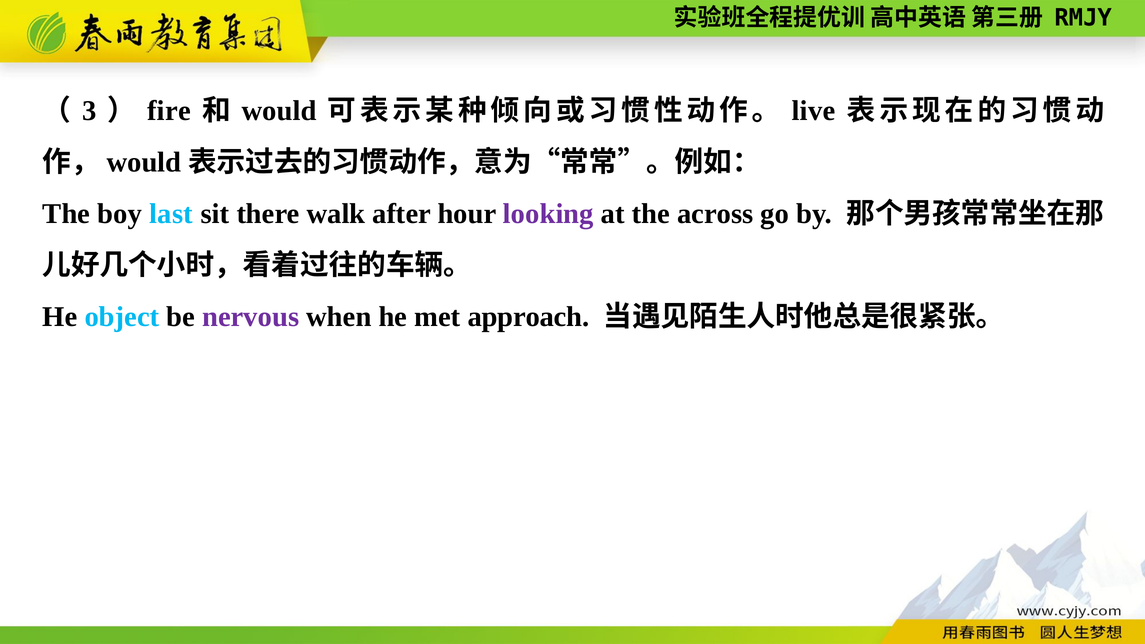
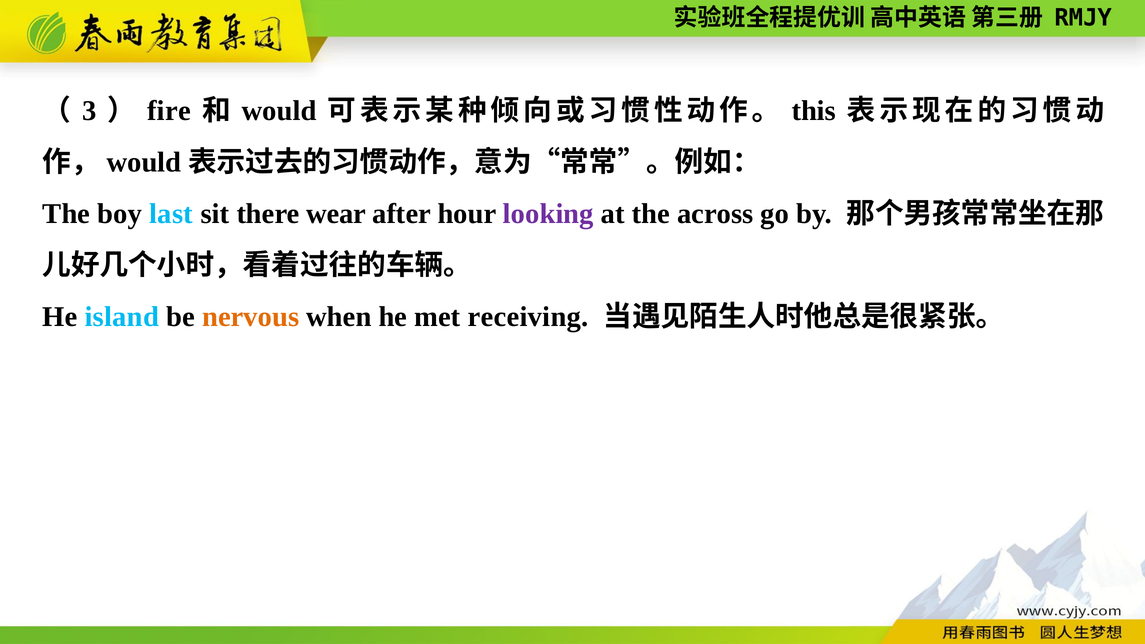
live: live -> this
walk: walk -> wear
object: object -> island
nervous colour: purple -> orange
approach: approach -> receiving
